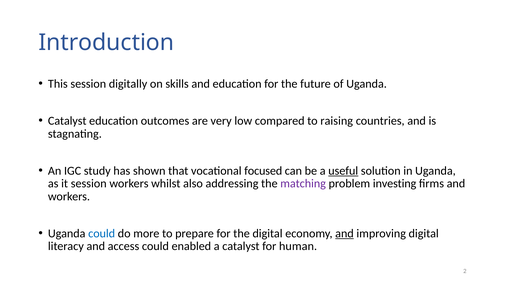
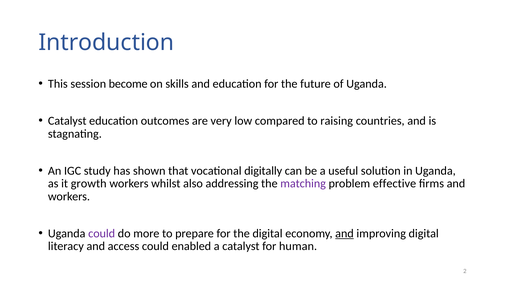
digitally: digitally -> become
focused: focused -> digitally
useful underline: present -> none
it session: session -> growth
investing: investing -> effective
could at (102, 234) colour: blue -> purple
